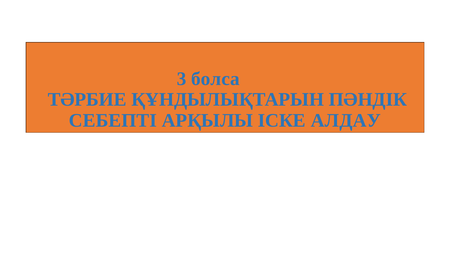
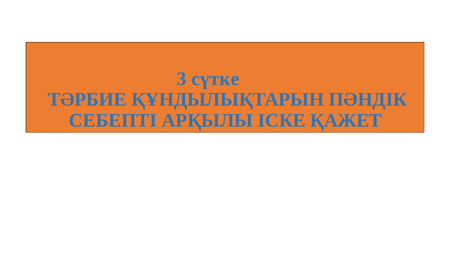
болса: болса -> сүтке
АЛДАУ: АЛДАУ -> ҚАЖЕТ
